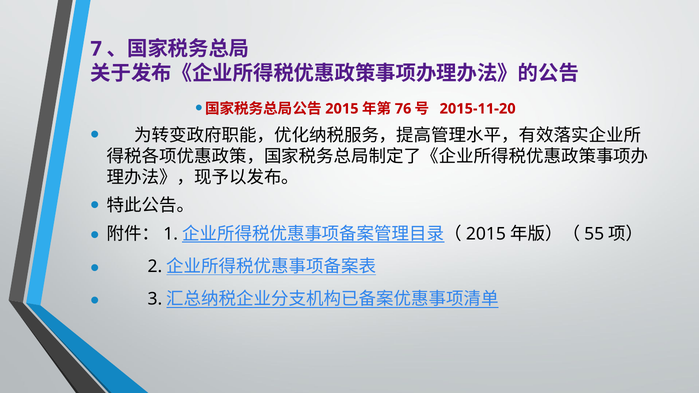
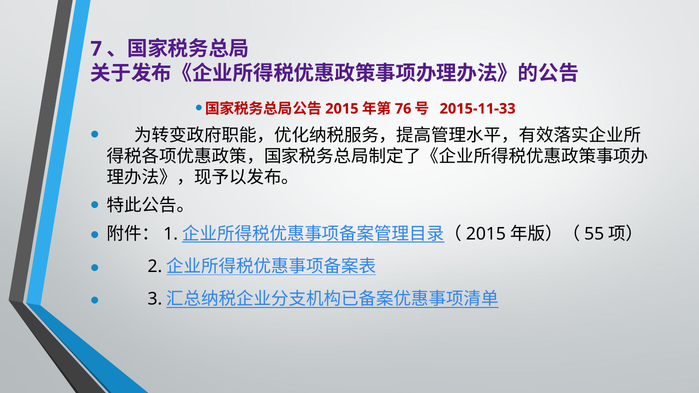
2015-11-20: 2015-11-20 -> 2015-11-33
